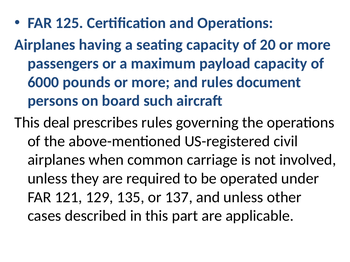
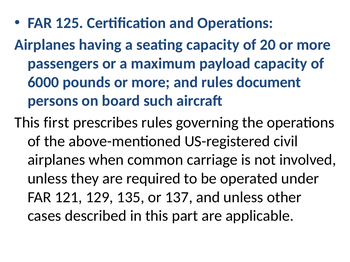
deal: deal -> first
